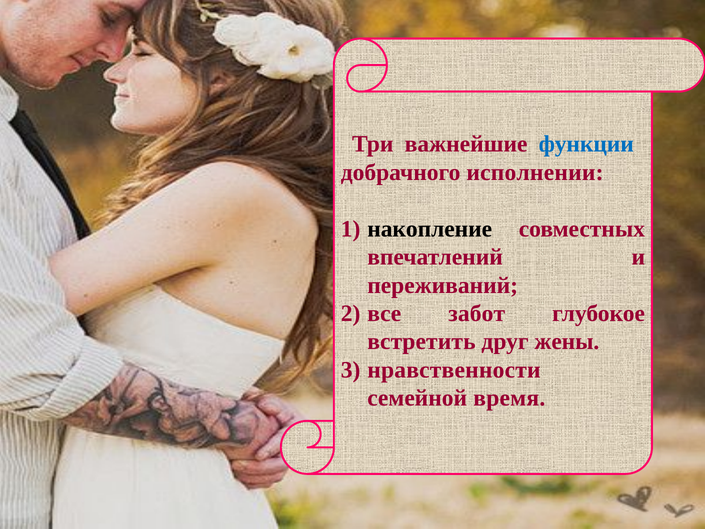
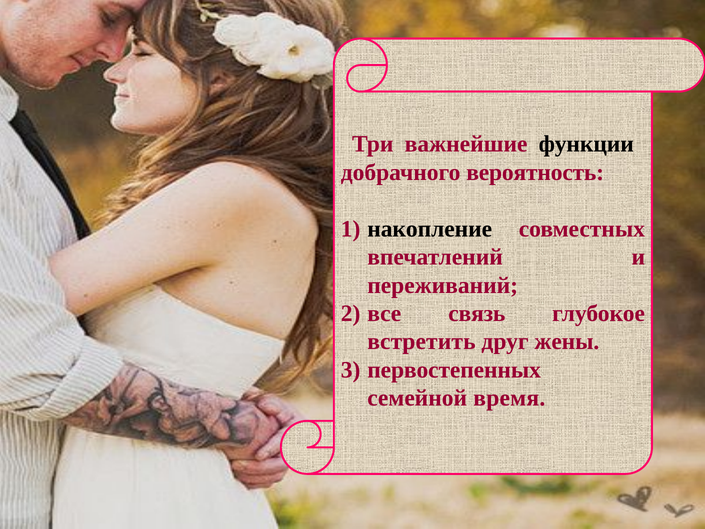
функции colour: blue -> black
исполнении: исполнении -> вероятность
забот: забот -> связь
нравственности: нравственности -> первостепенных
